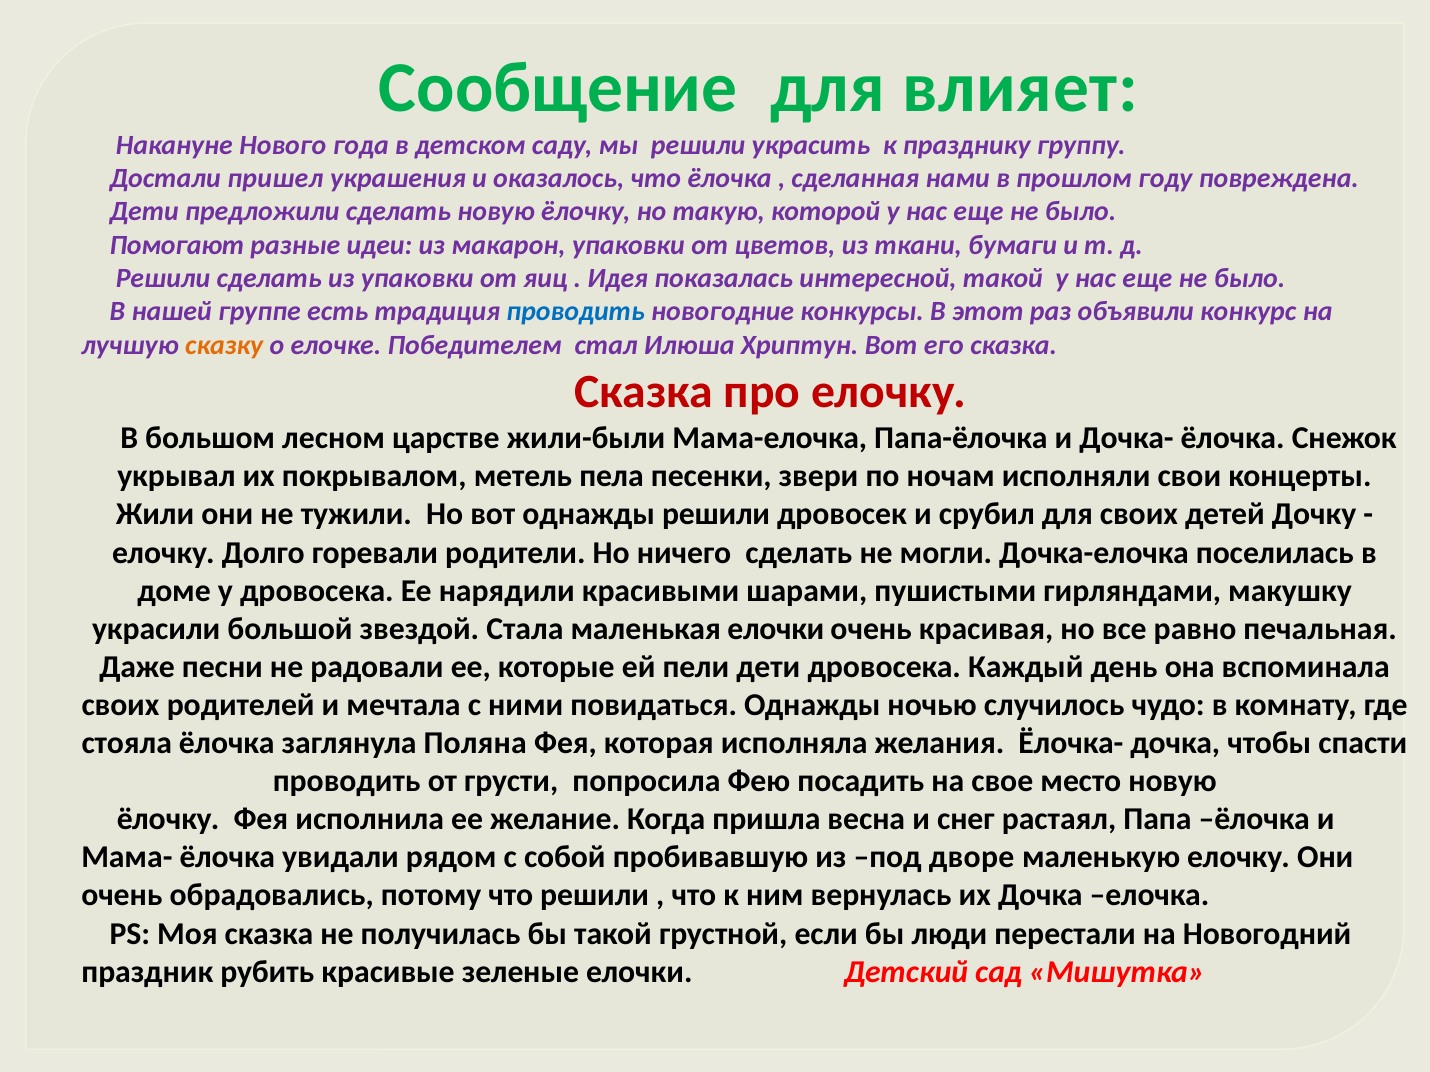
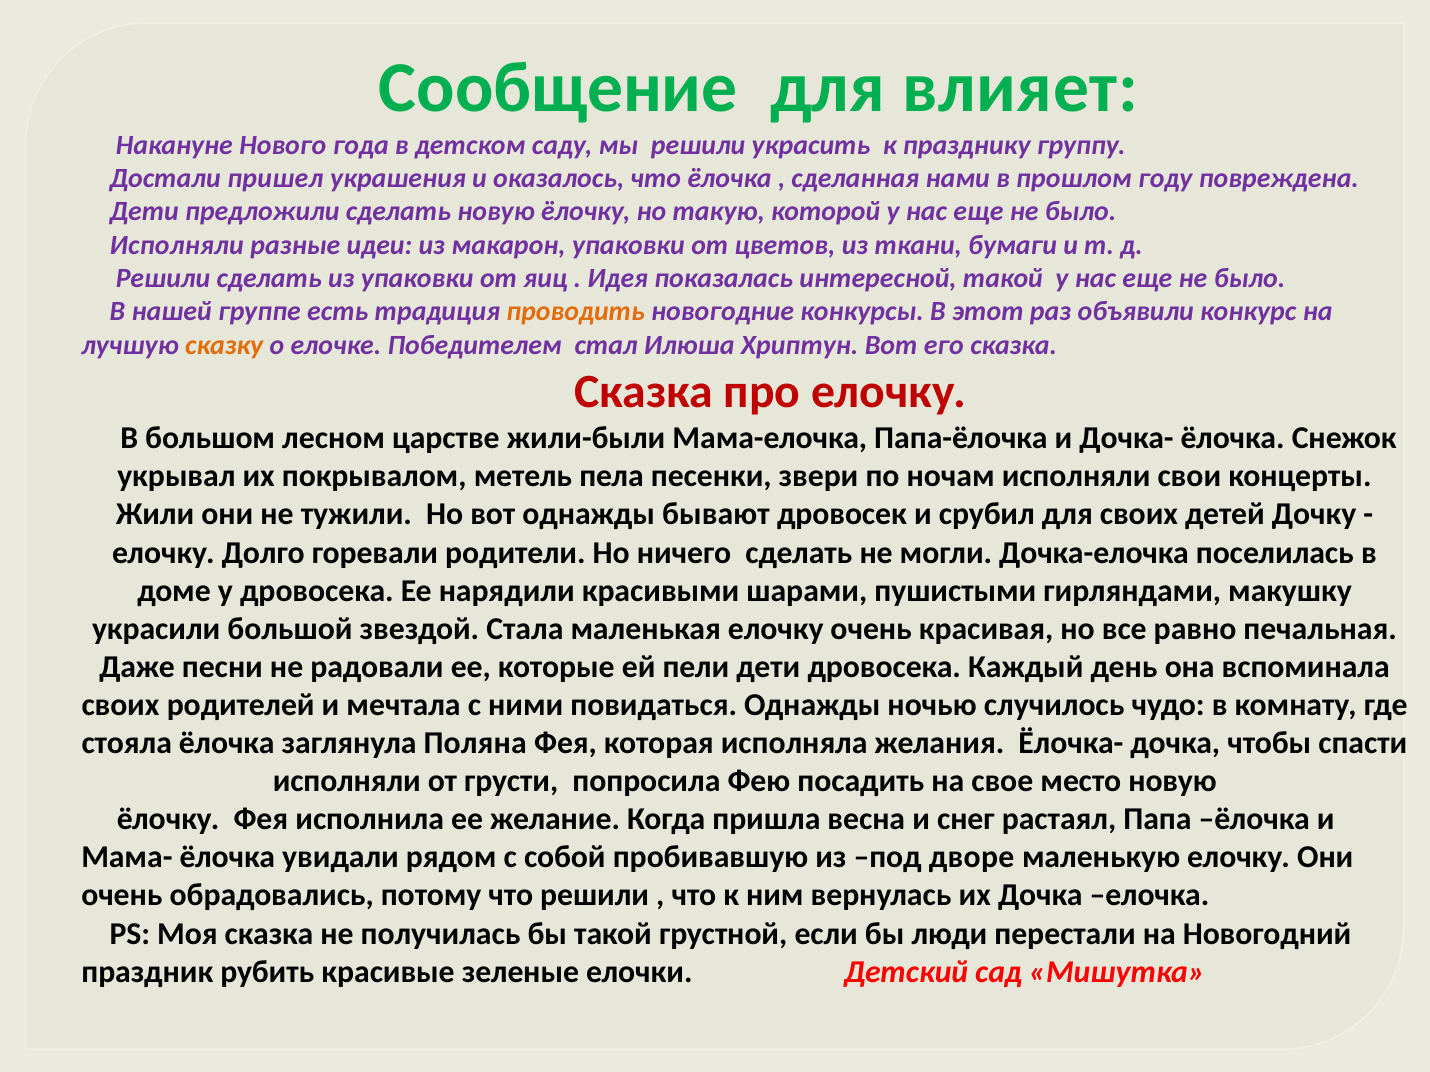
Помогают at (177, 245): Помогают -> Исполняли
проводить at (576, 312) colour: blue -> orange
однажды решили: решили -> бывают
маленькая елочки: елочки -> елочку
проводить at (347, 782): проводить -> исполняли
